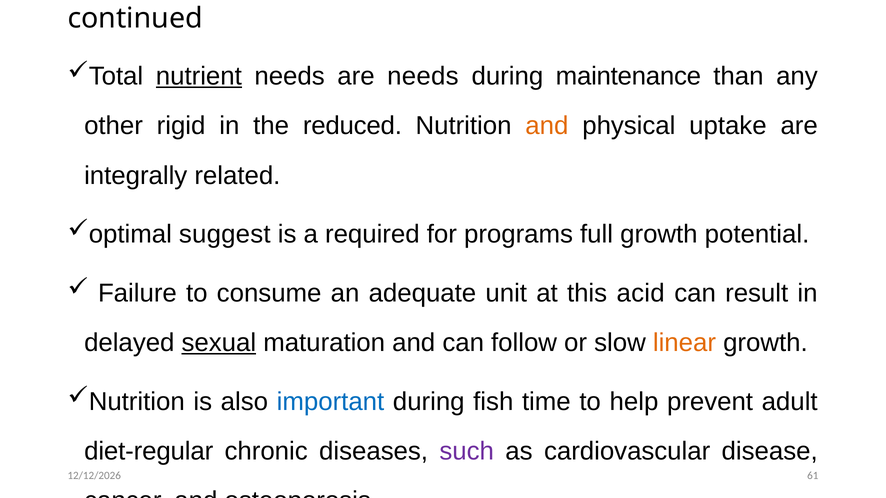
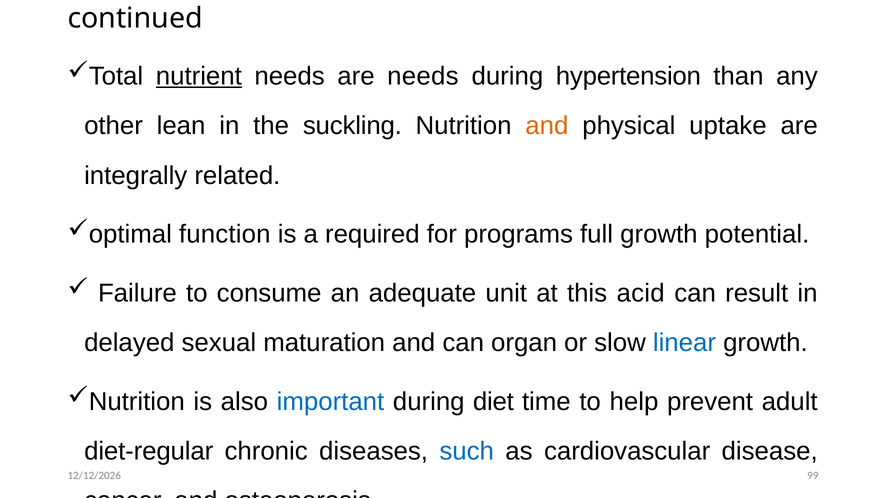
maintenance: maintenance -> hypertension
rigid: rigid -> lean
reduced: reduced -> suckling
suggest: suggest -> function
sexual underline: present -> none
follow: follow -> organ
linear colour: orange -> blue
fish: fish -> diet
such colour: purple -> blue
61: 61 -> 99
